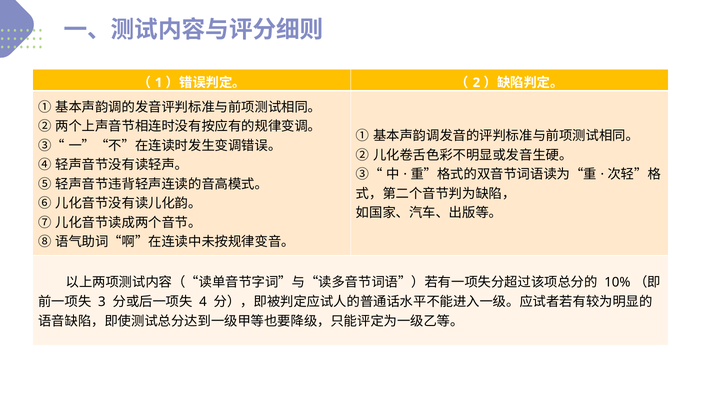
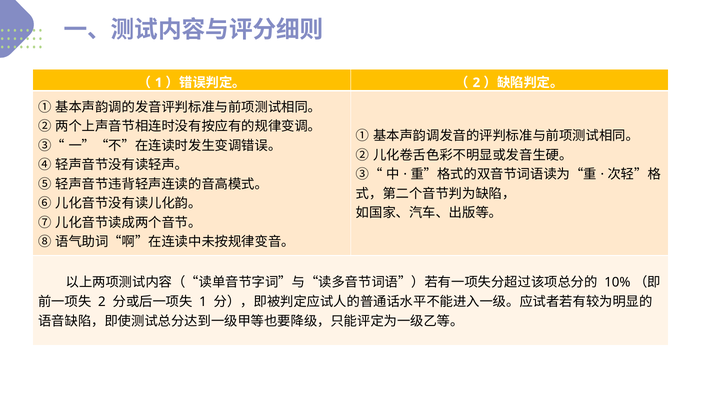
3 at (102, 302): 3 -> 2
4 at (203, 302): 4 -> 1
